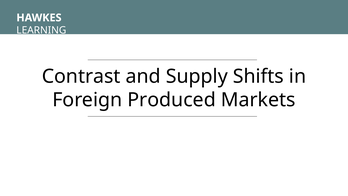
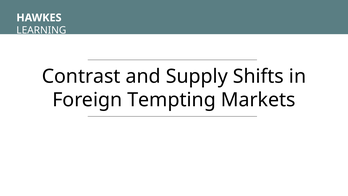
Produced: Produced -> Tempting
